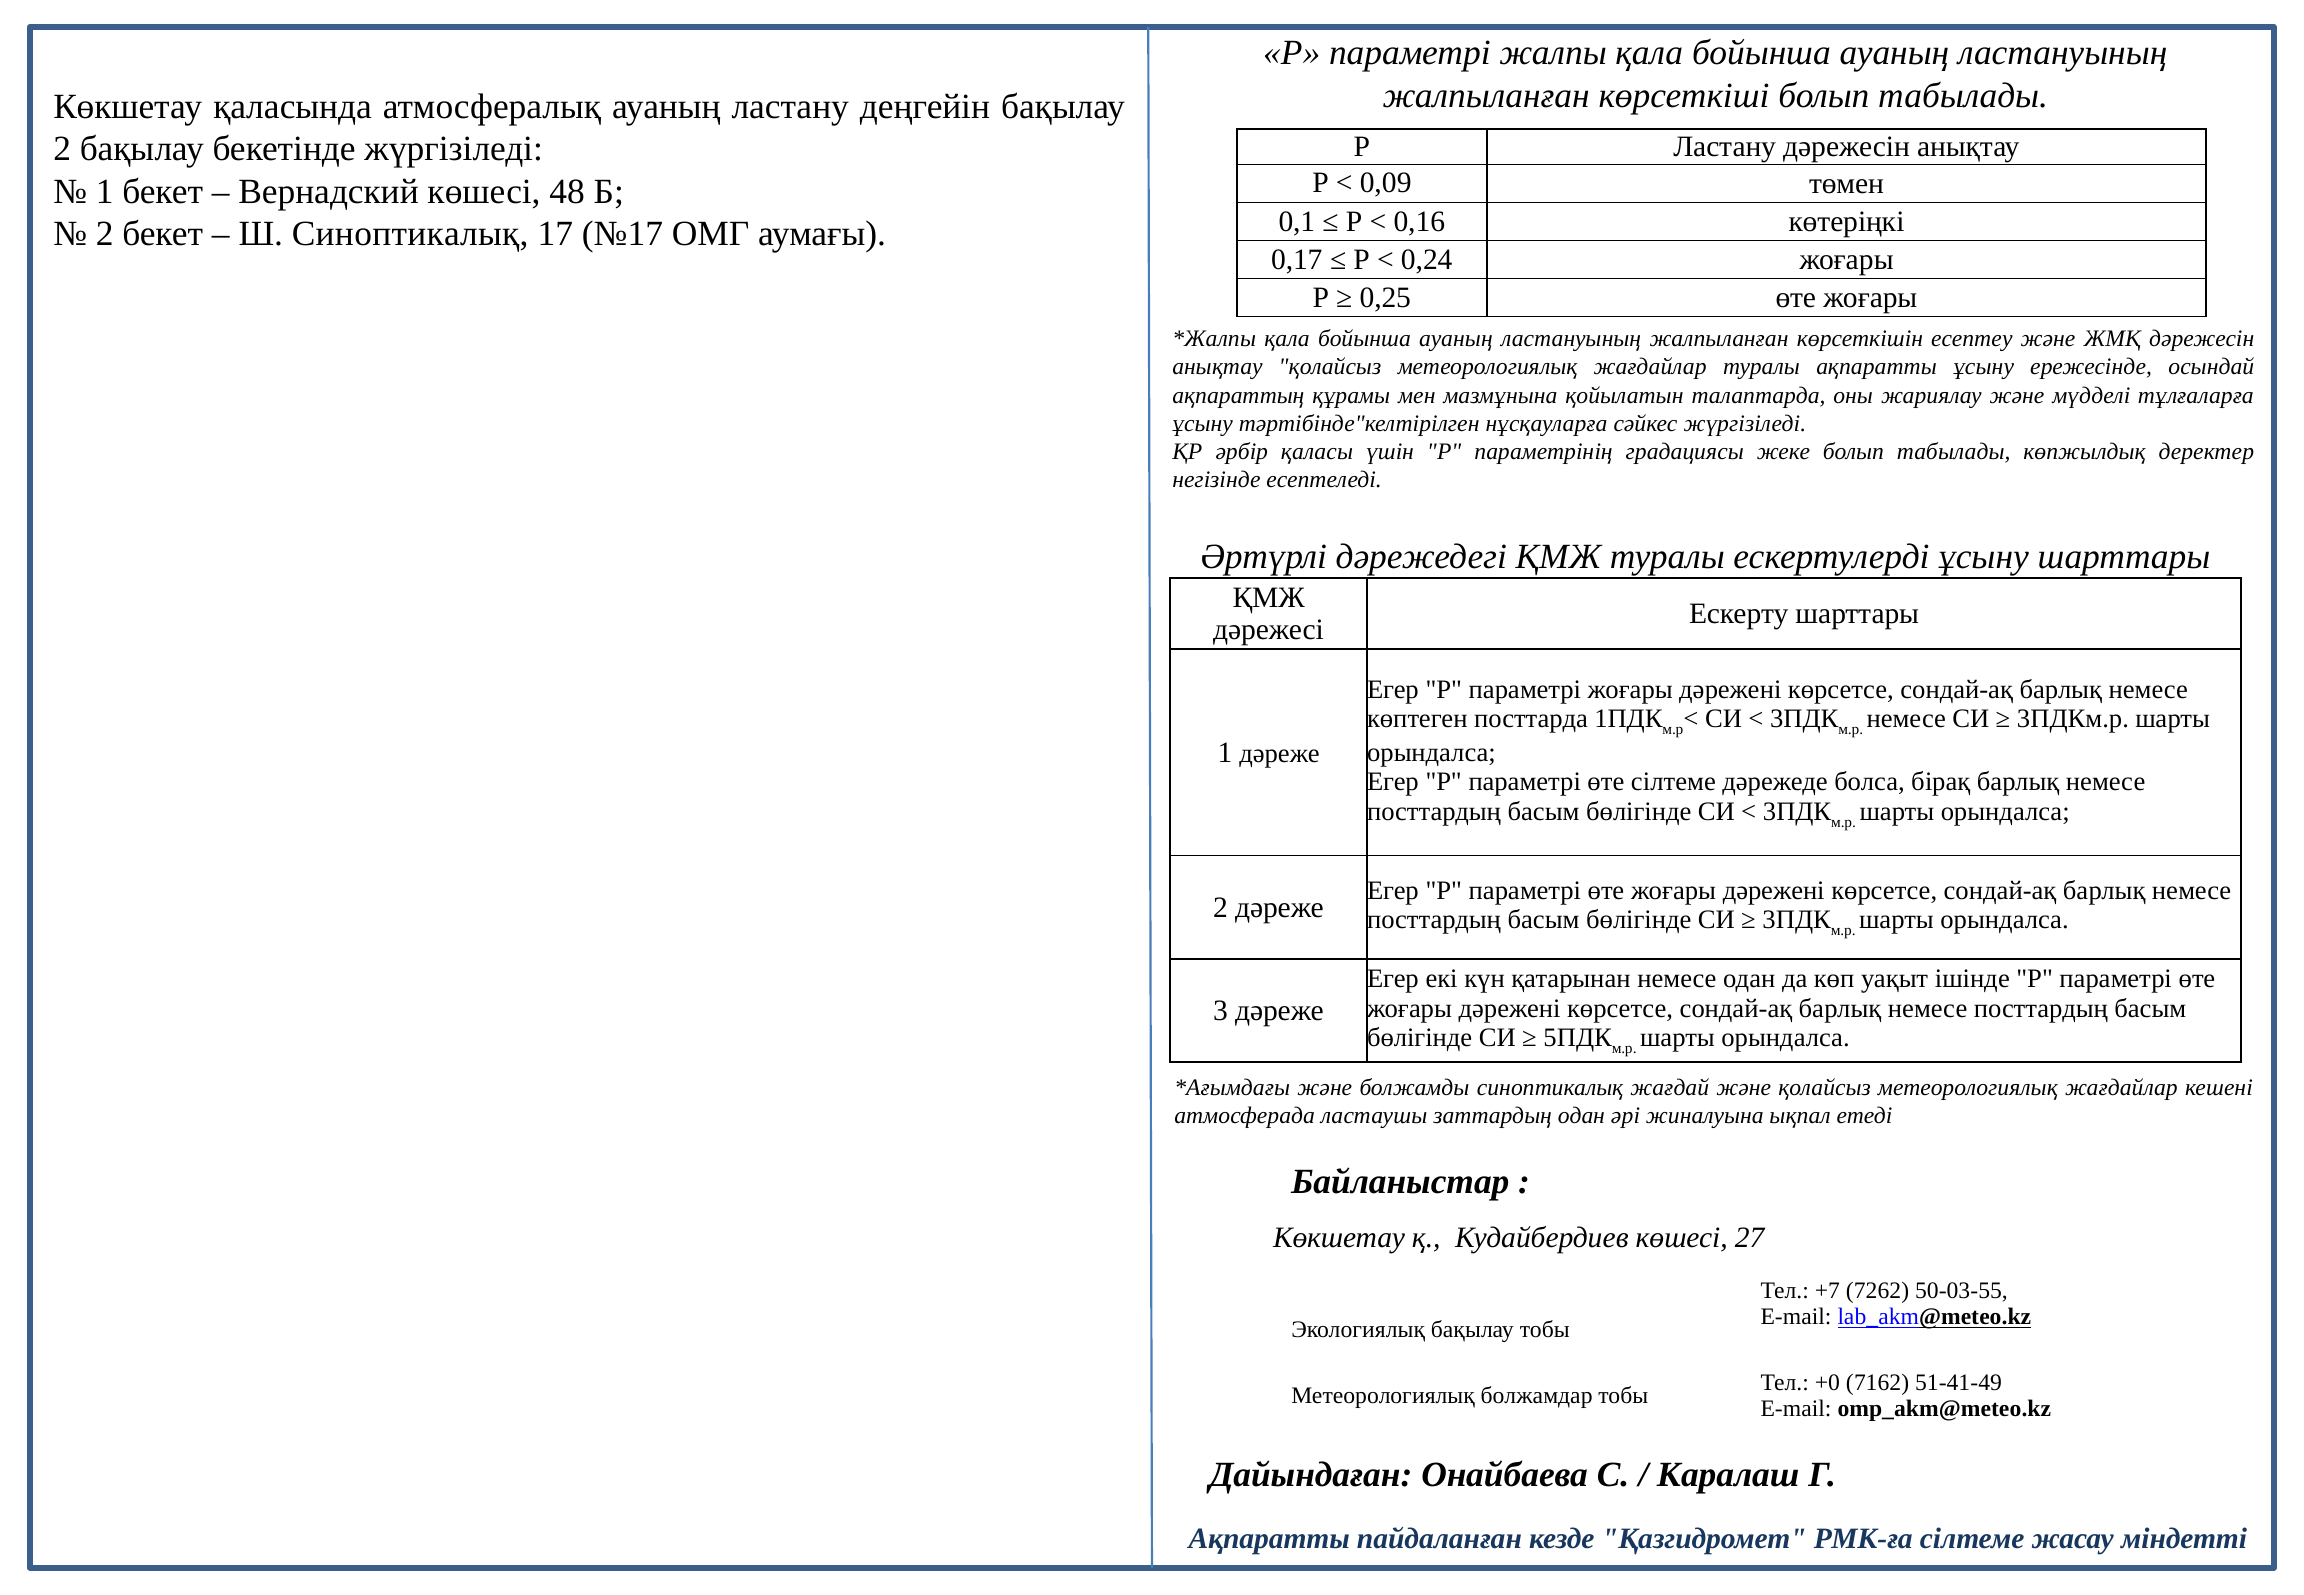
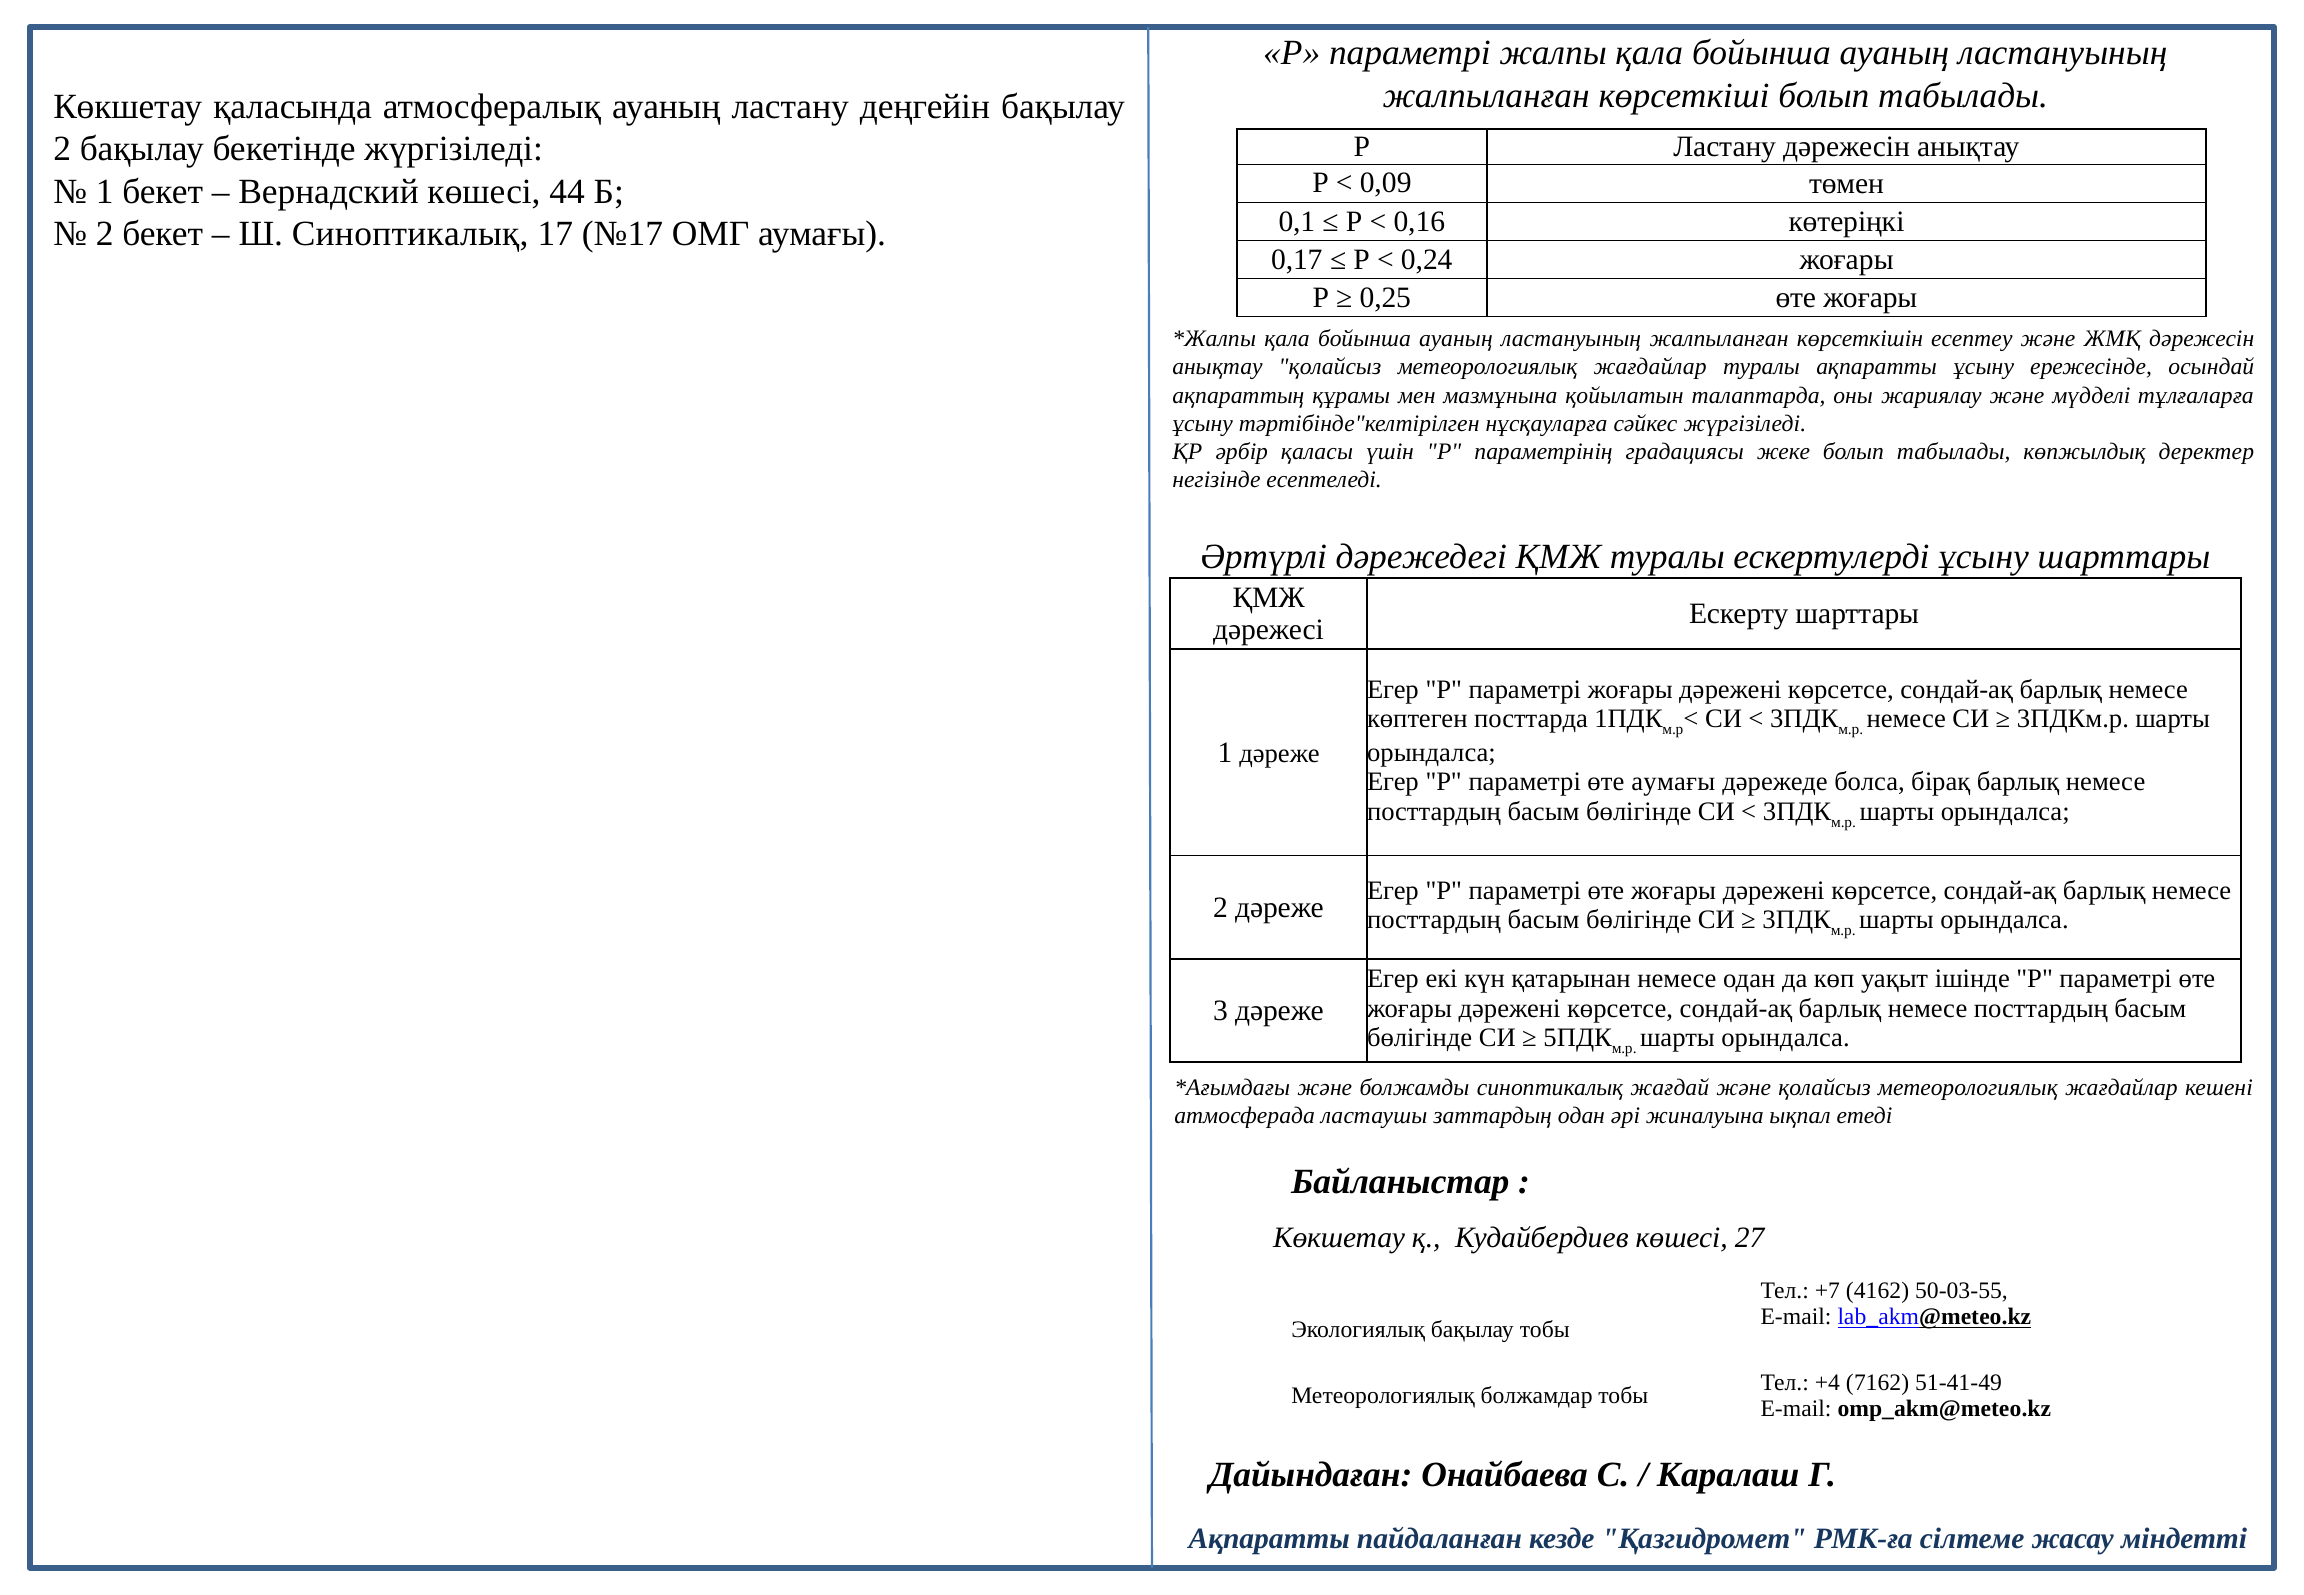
48: 48 -> 44
өте сілтеме: сілтеме -> аумағы
7262: 7262 -> 4162
+0: +0 -> +4
